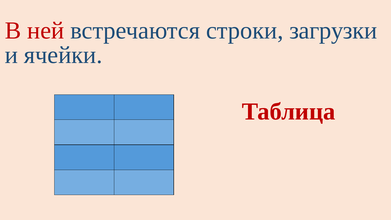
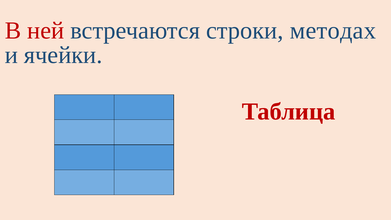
загрузки: загрузки -> методах
